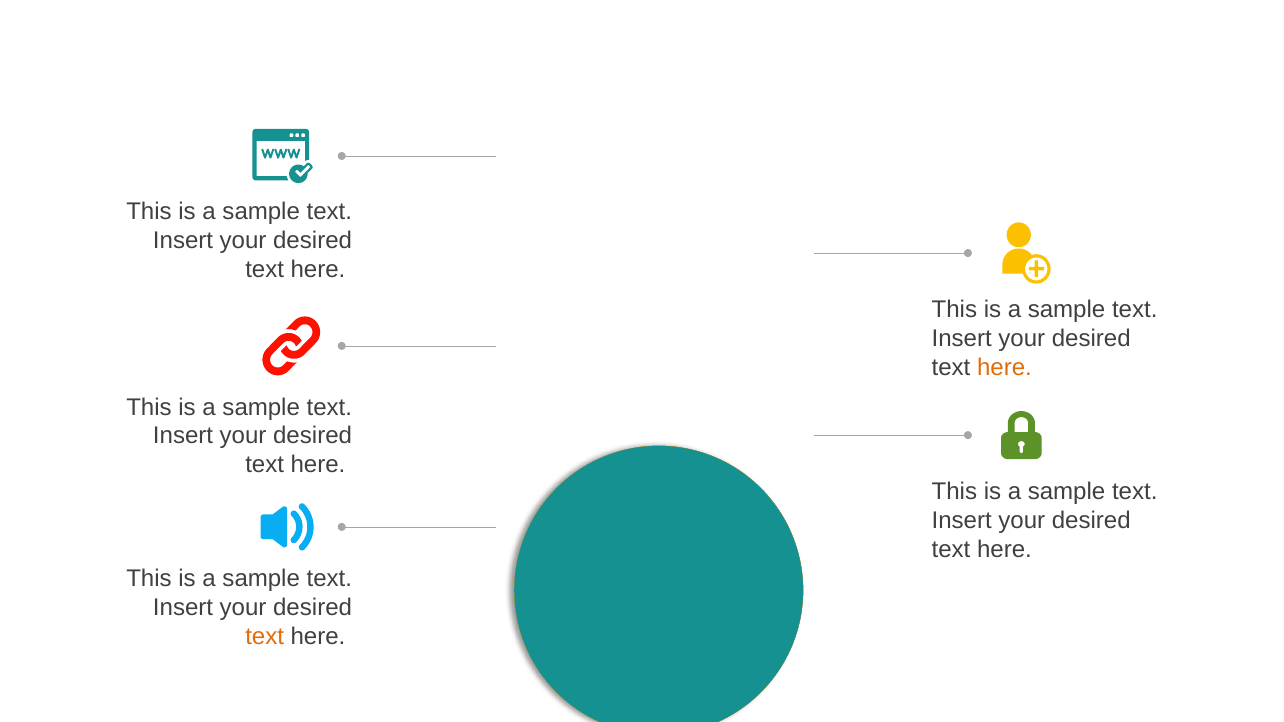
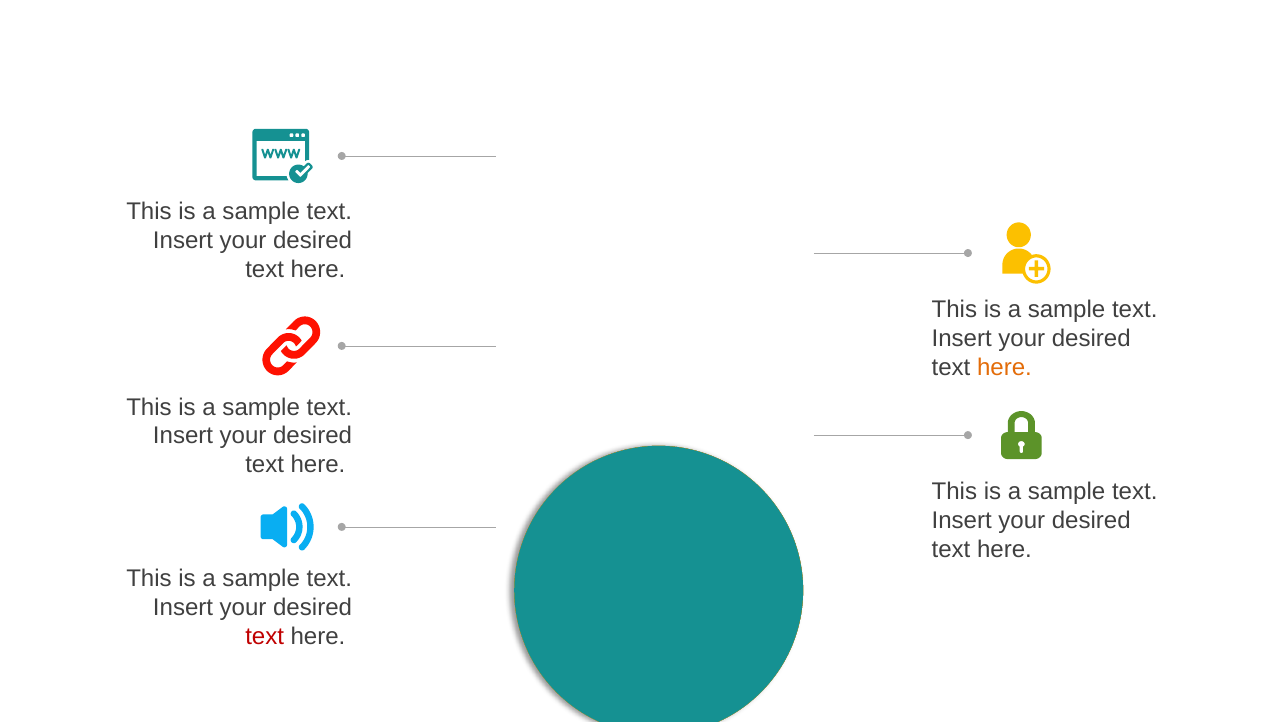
text at (265, 636) colour: orange -> red
